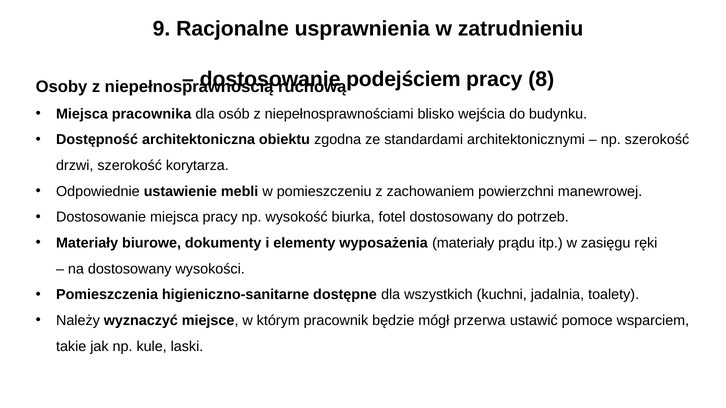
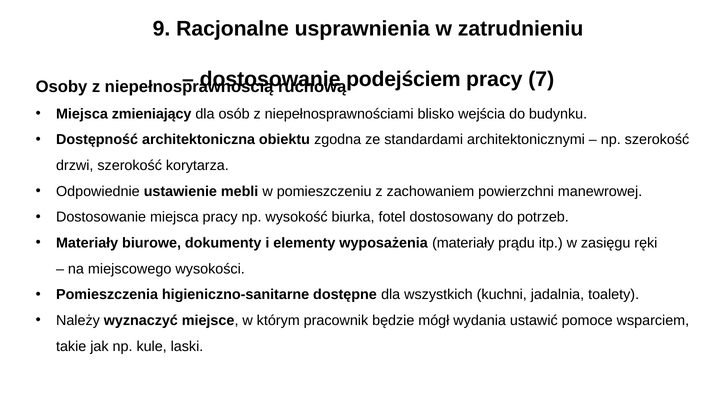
8: 8 -> 7
pracownika: pracownika -> zmieniający
na dostosowany: dostosowany -> miejscowego
przerwa: przerwa -> wydania
